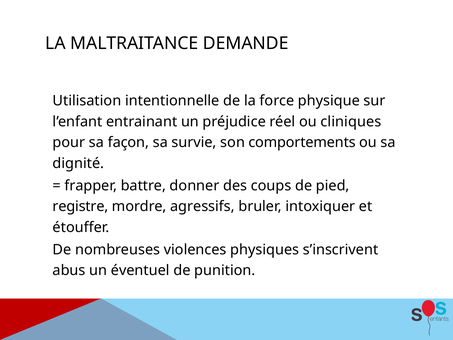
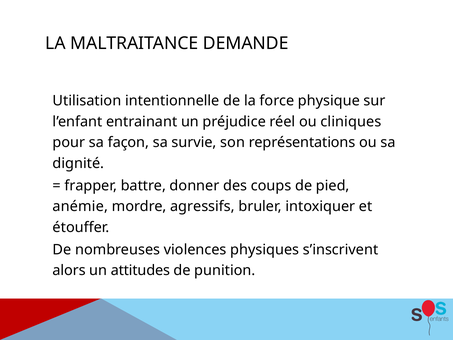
comportements: comportements -> représentations
registre: registre -> anémie
abus: abus -> alors
éventuel: éventuel -> attitudes
